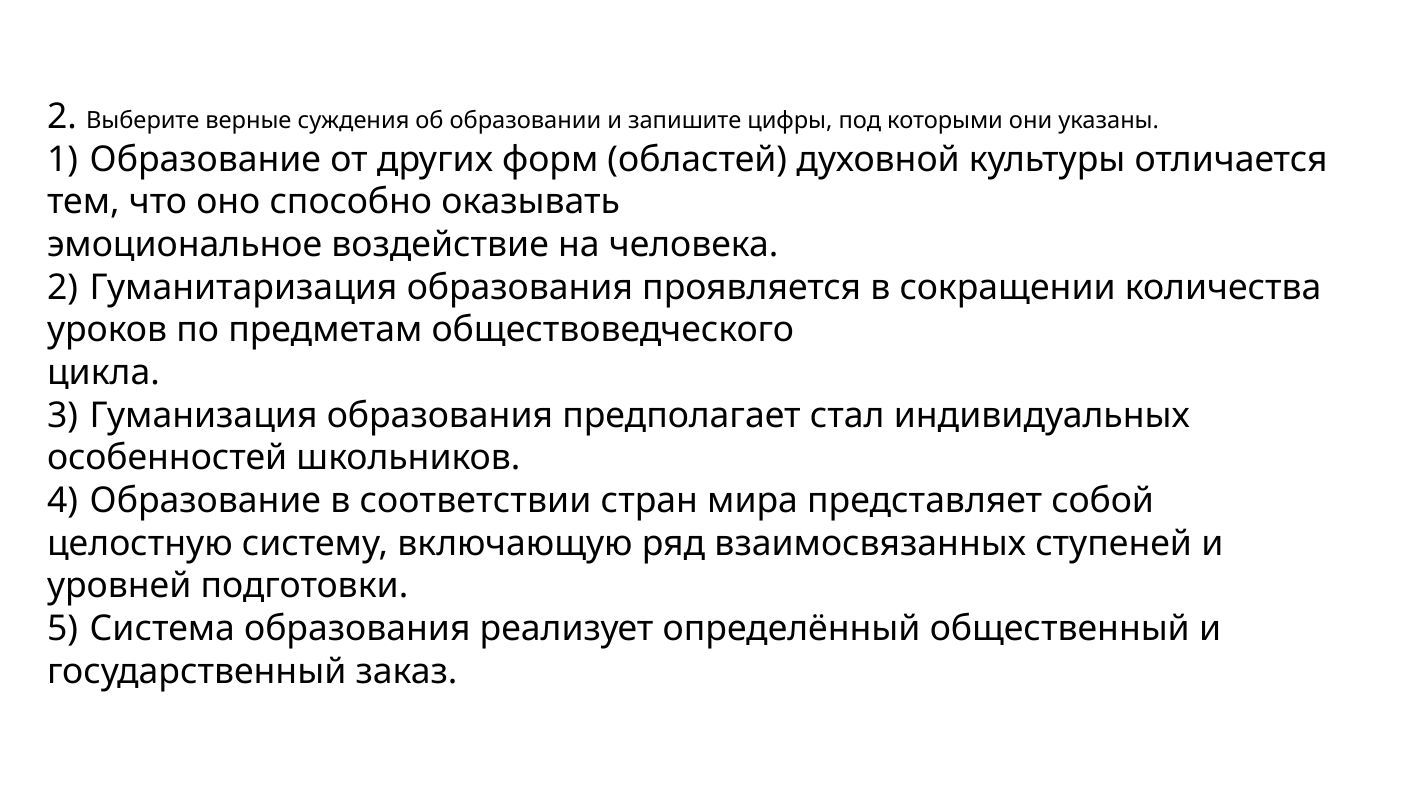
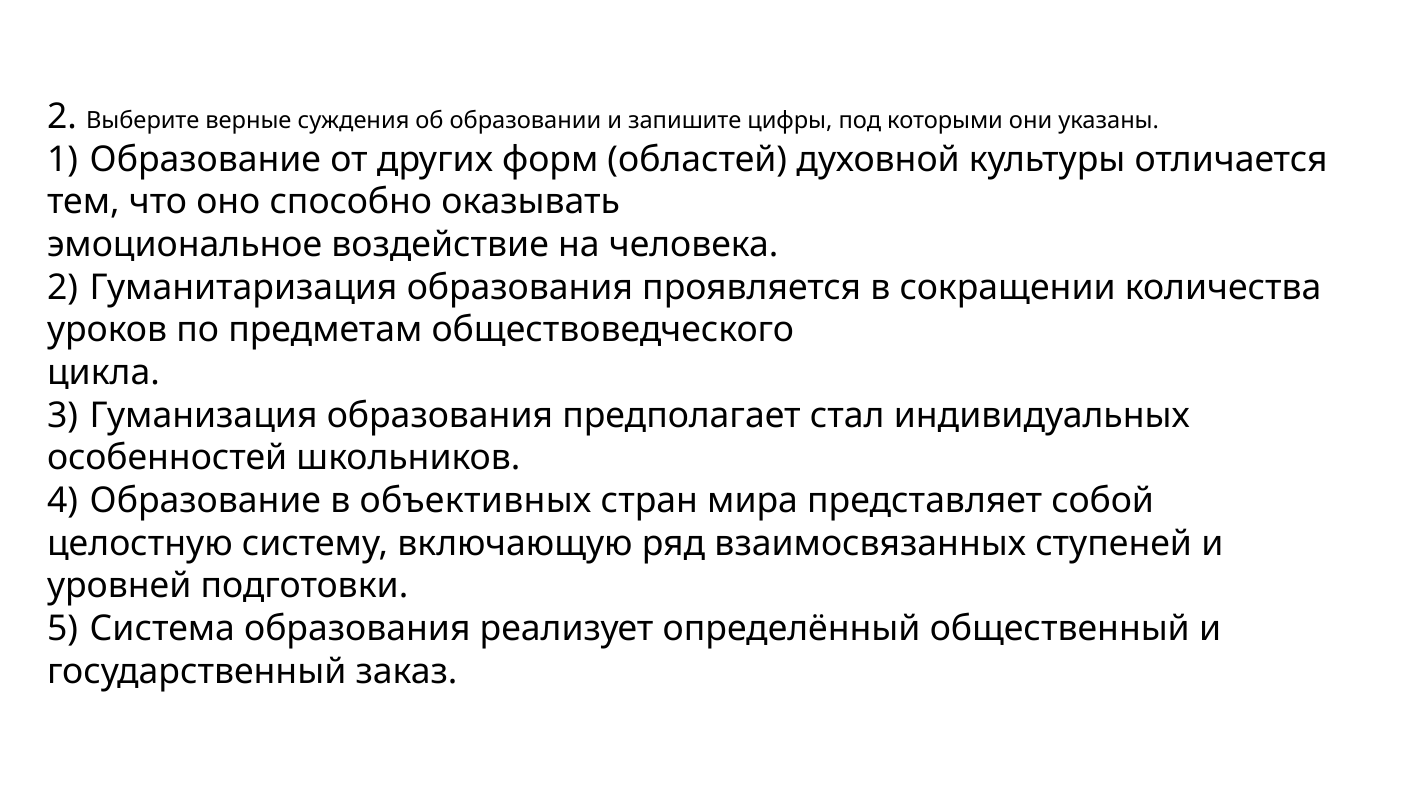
соответствии: соответствии -> объективных
